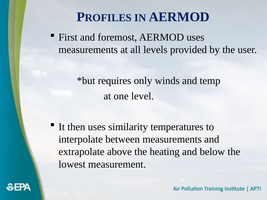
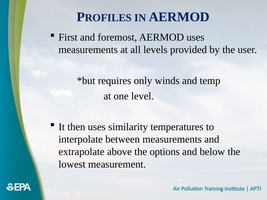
heating: heating -> options
